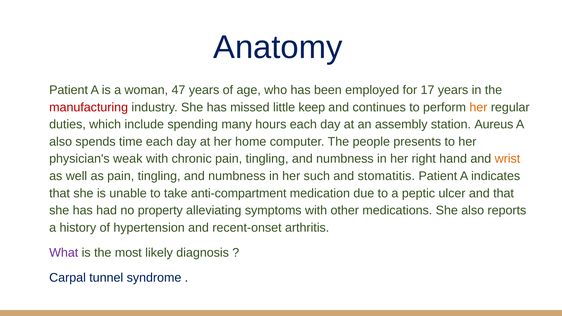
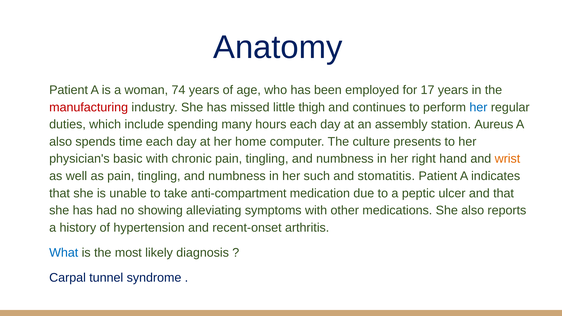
47: 47 -> 74
keep: keep -> thigh
her at (478, 107) colour: orange -> blue
people: people -> culture
weak: weak -> basic
property: property -> showing
What colour: purple -> blue
